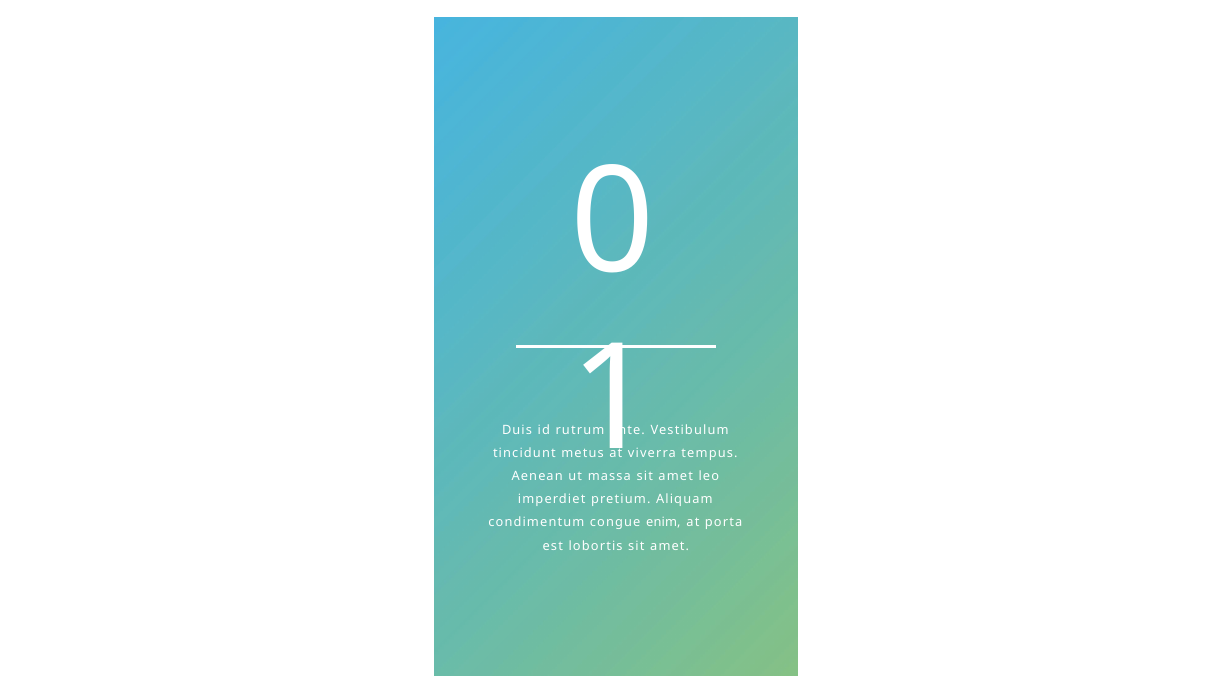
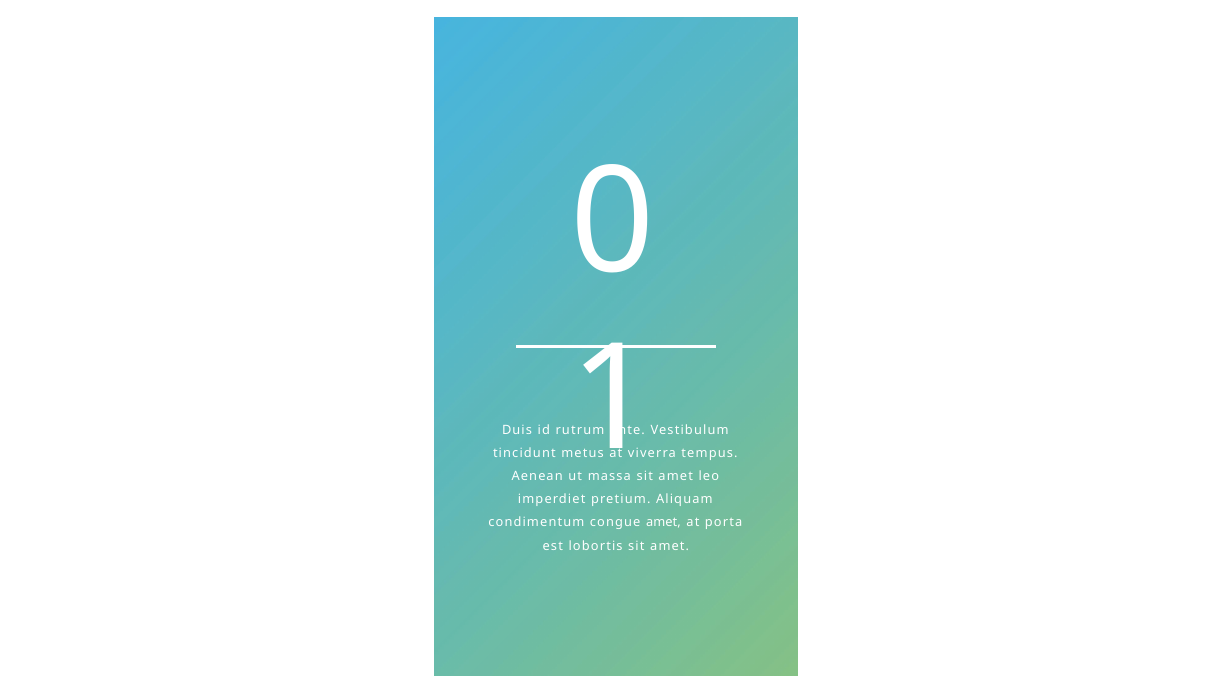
congue enim: enim -> amet
